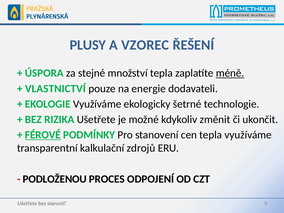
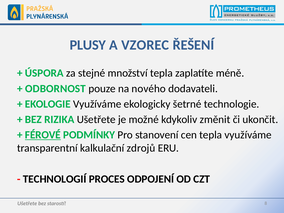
méně underline: present -> none
VLASTNICTVÍ: VLASTNICTVÍ -> ODBORNOST
energie: energie -> nového
PODLOŽENOU: PODLOŽENOU -> TECHNOLOGIÍ
